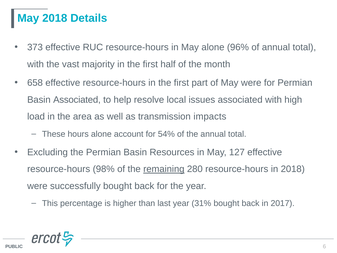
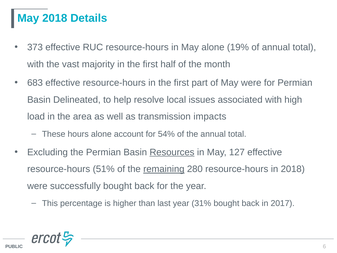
96%: 96% -> 19%
658: 658 -> 683
Basin Associated: Associated -> Delineated
Resources underline: none -> present
98%: 98% -> 51%
